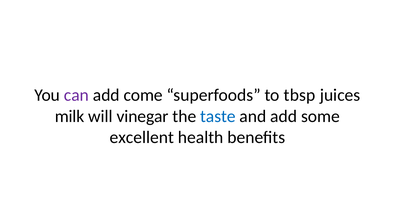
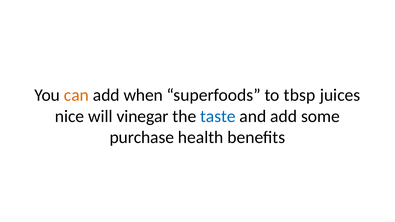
can colour: purple -> orange
come: come -> when
milk: milk -> nice
excellent: excellent -> purchase
